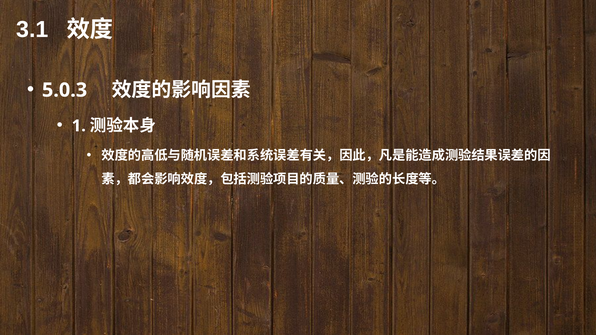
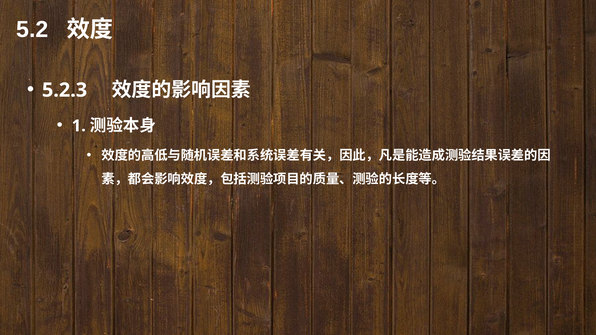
3.1: 3.1 -> 5.2
5.0.3: 5.0.3 -> 5.2.3
